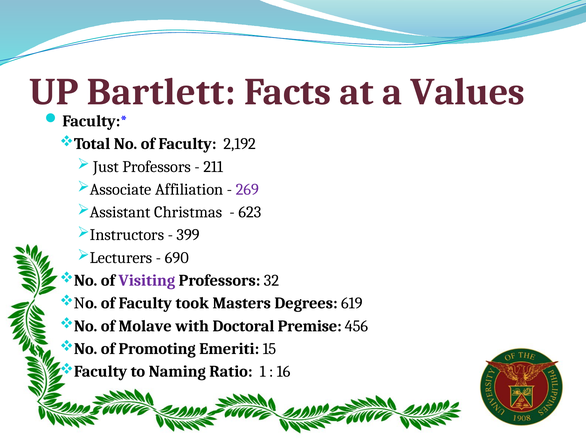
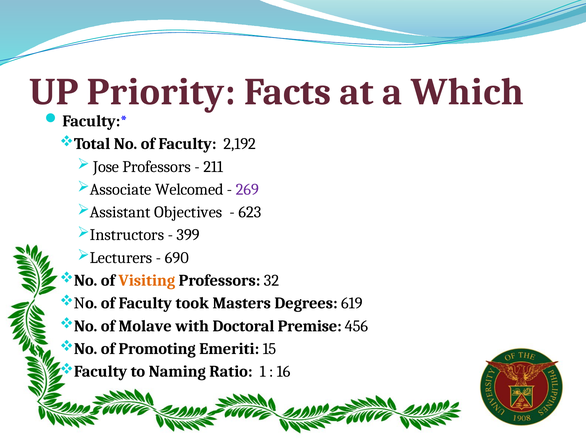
Bartlett: Bartlett -> Priority
Values: Values -> Which
Just: Just -> Jose
Affiliation: Affiliation -> Welcomed
Christmas: Christmas -> Objectives
Visiting colour: purple -> orange
